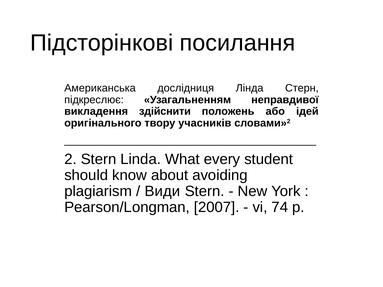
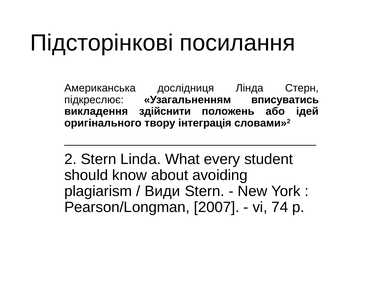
неправдивої: неправдивої -> вписуватись
учасників: учасників -> інтеграція
